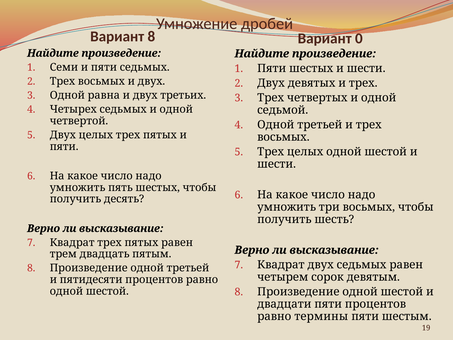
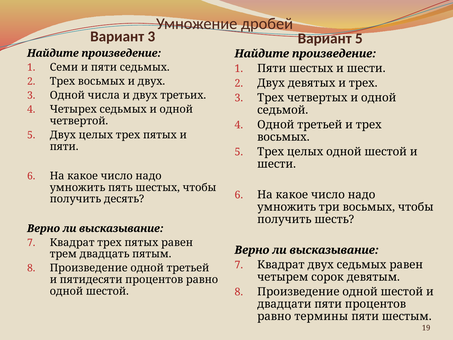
Вариант 8: 8 -> 3
Вариант 0: 0 -> 5
равна: равна -> числа
